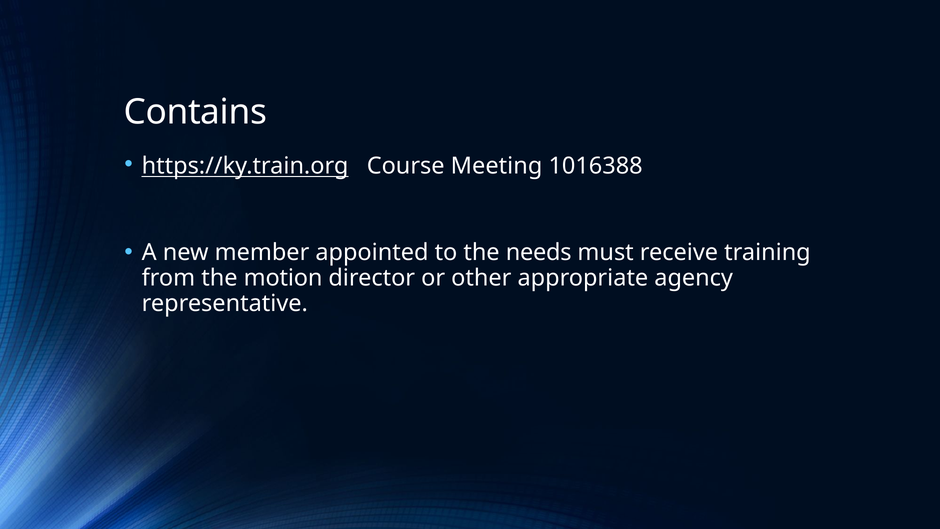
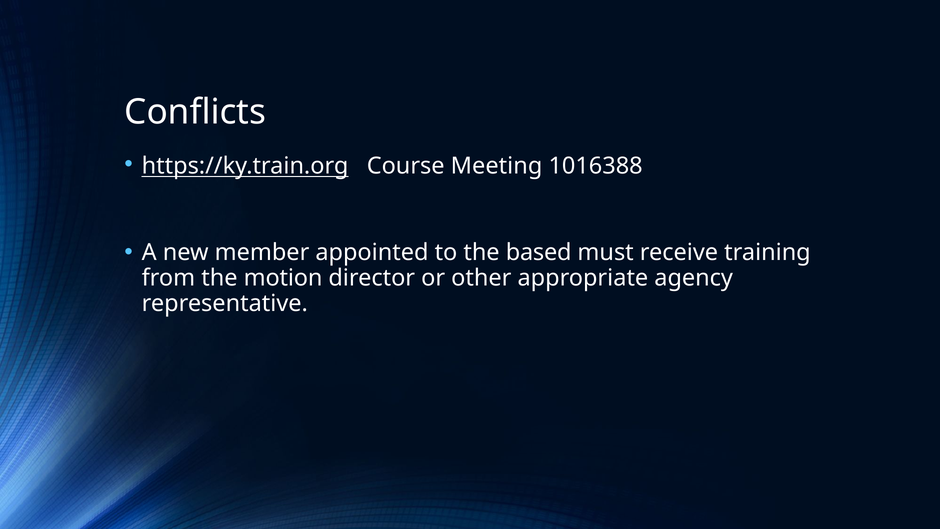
Contains: Contains -> Conflicts
needs: needs -> based
